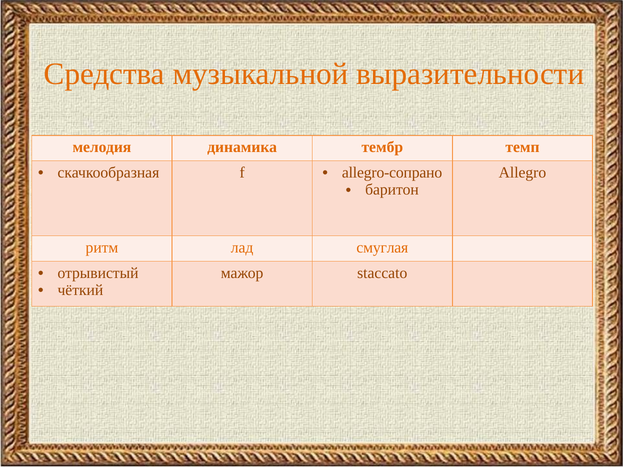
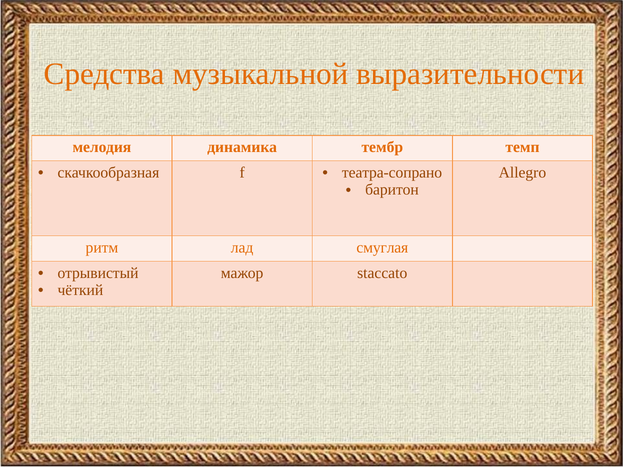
allegro-сопрано: allegro-сопрано -> театра-сопрано
